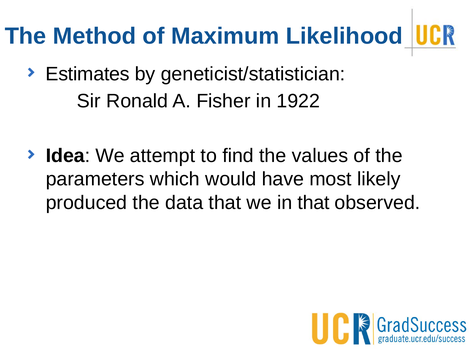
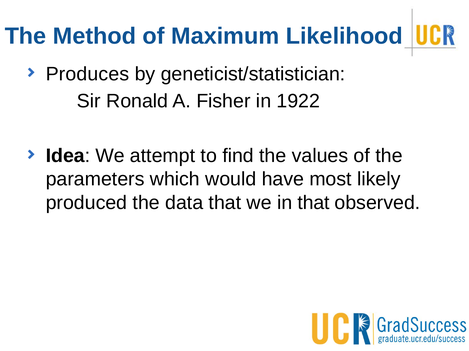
Estimates: Estimates -> Produces
